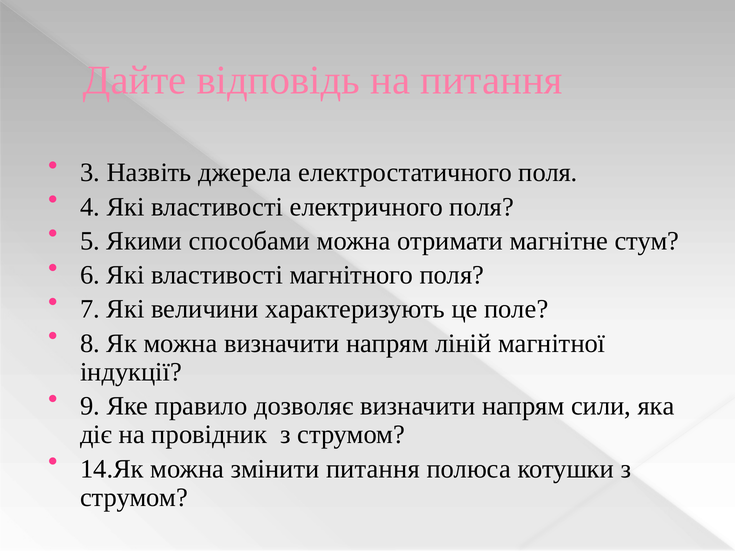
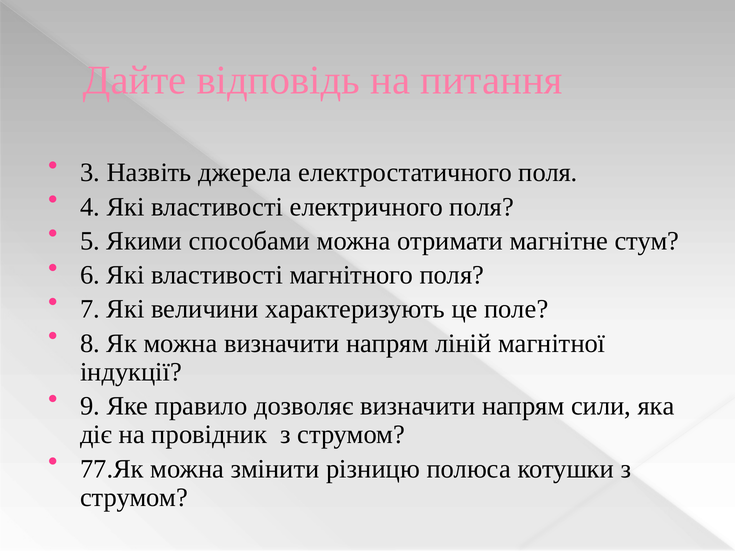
14.Як: 14.Як -> 77.Як
змінити питання: питання -> різницю
